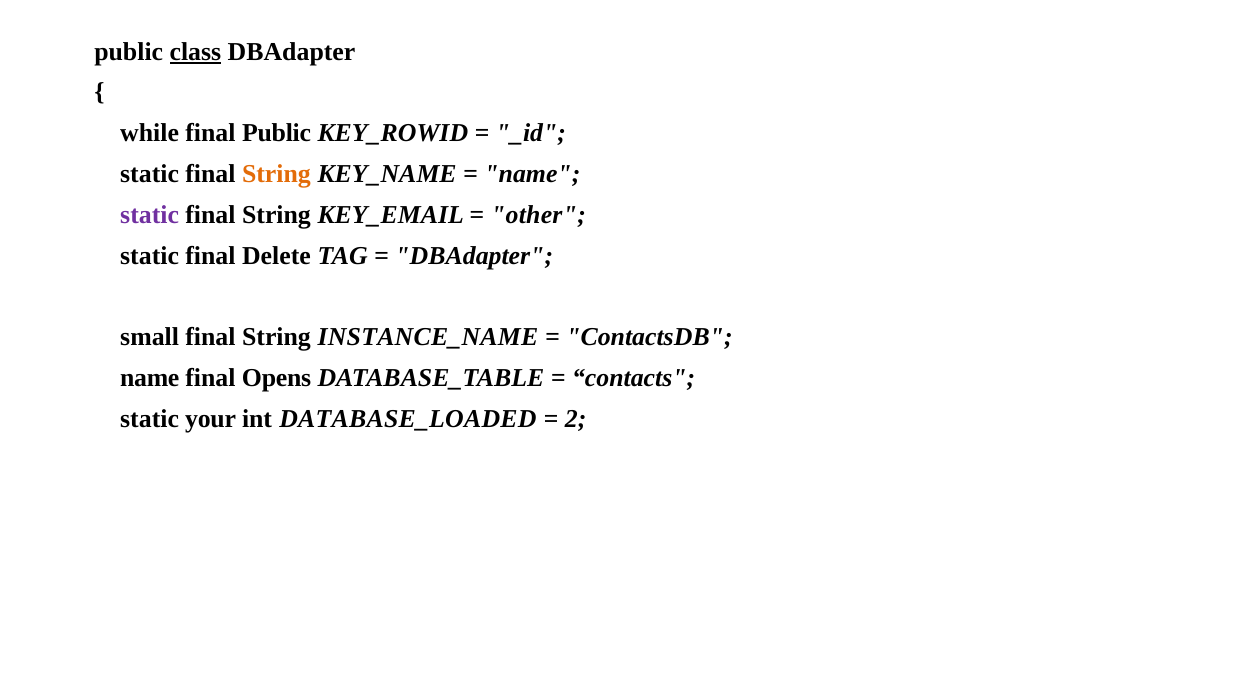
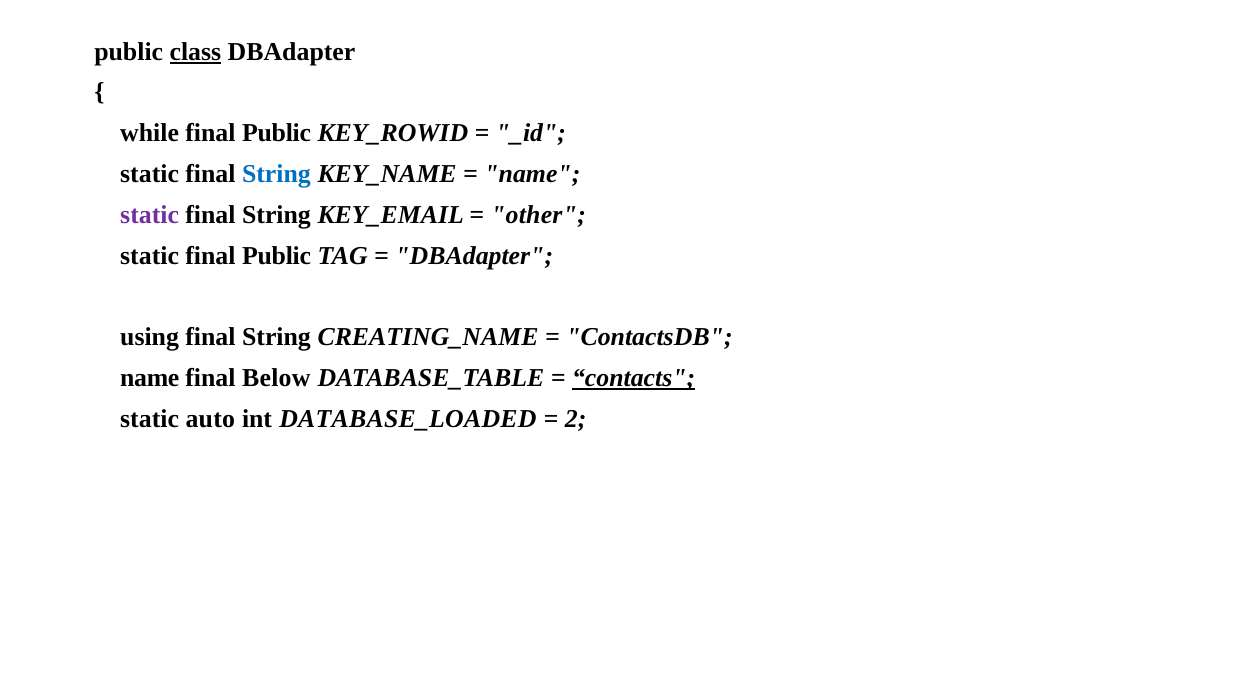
String at (276, 174) colour: orange -> blue
static final Delete: Delete -> Public
small: small -> using
INSTANCE_NAME: INSTANCE_NAME -> CREATING_NAME
Opens: Opens -> Below
contacts underline: none -> present
your: your -> auto
